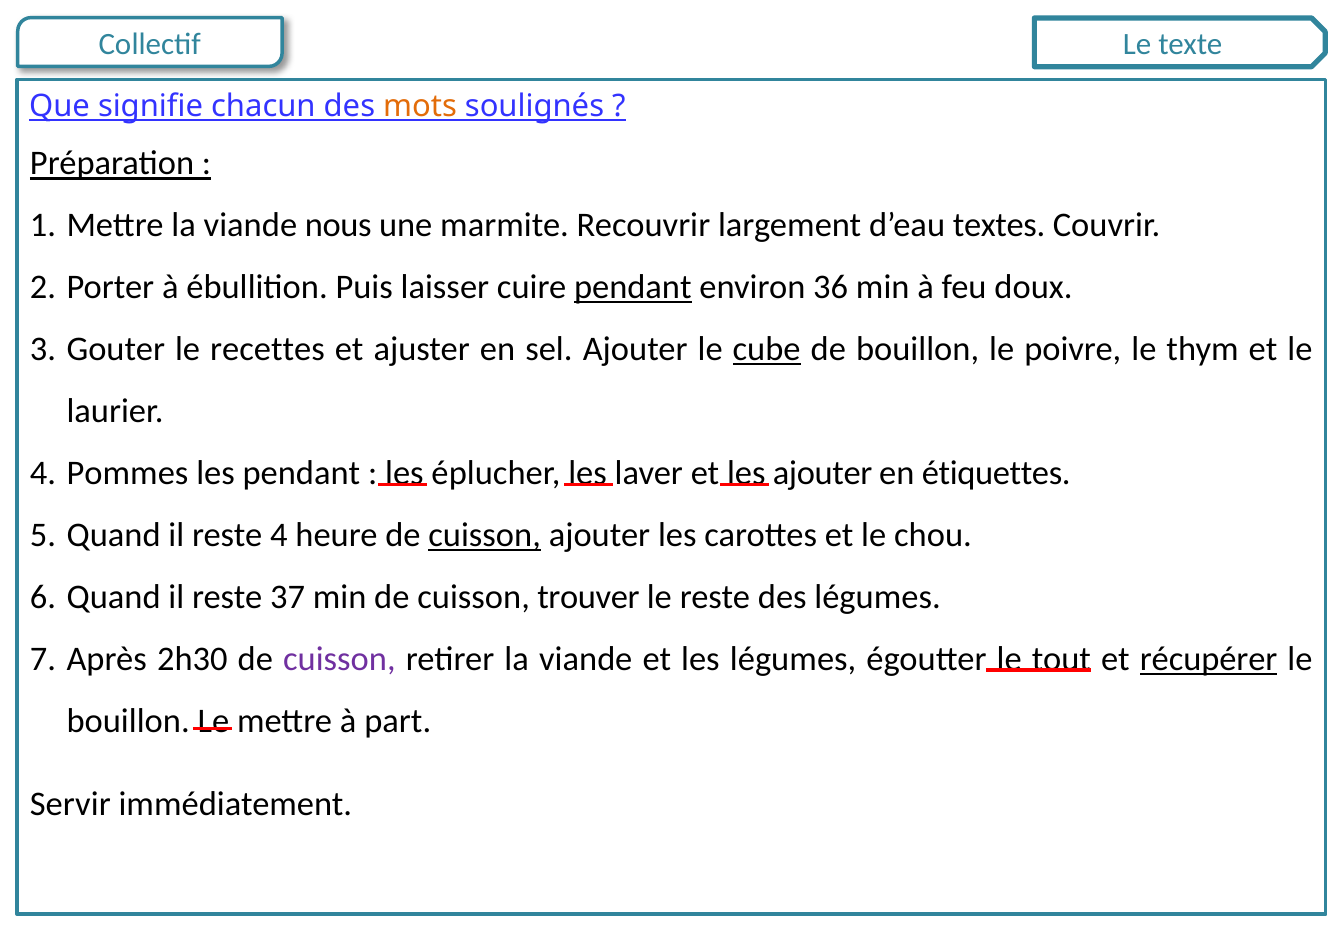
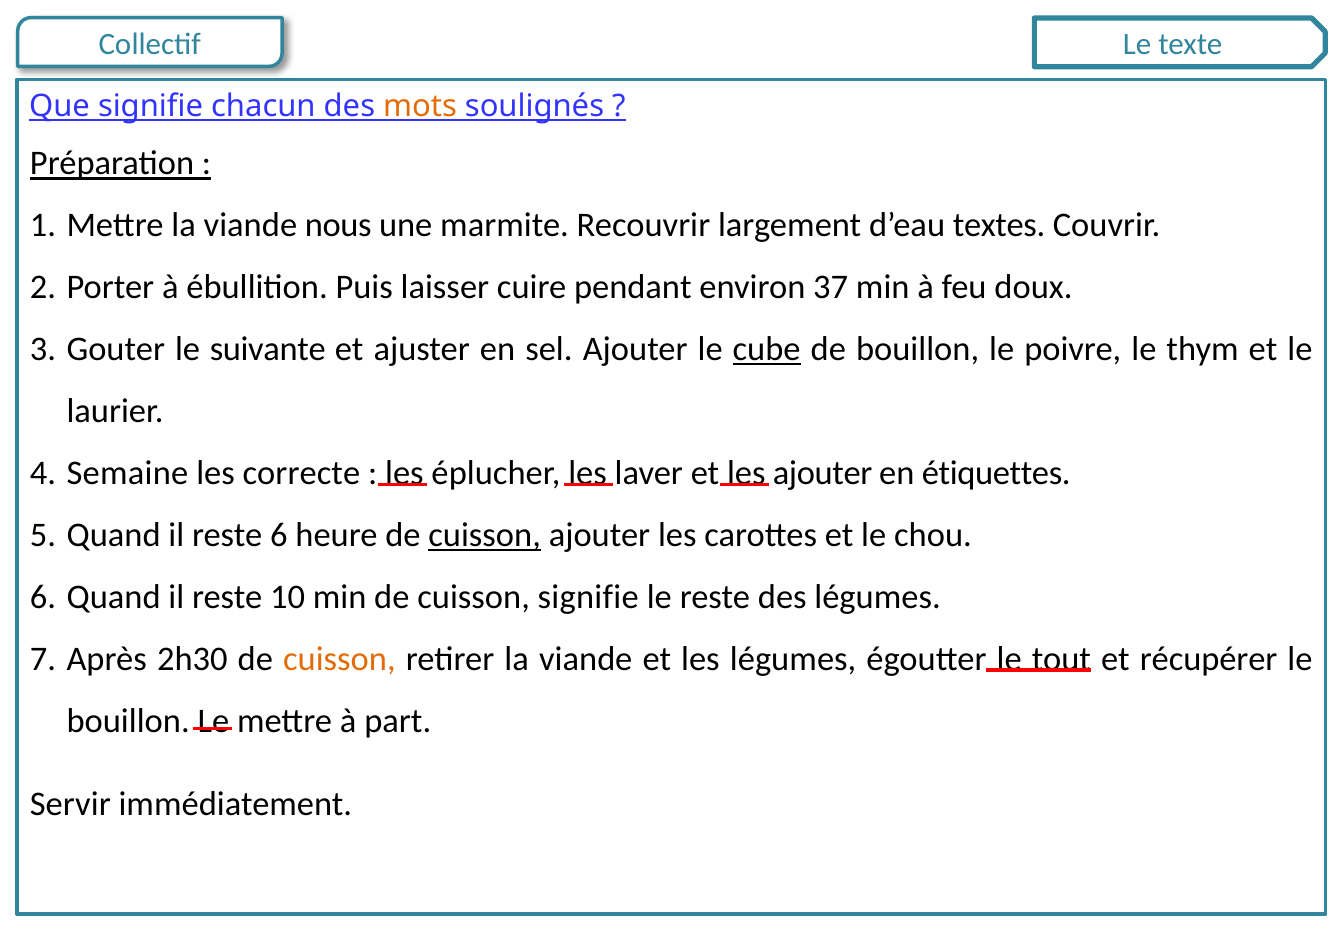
pendant at (633, 287) underline: present -> none
36: 36 -> 37
recettes: recettes -> suivante
Pommes: Pommes -> Semaine
les pendant: pendant -> correcte
reste 4: 4 -> 6
37: 37 -> 10
cuisson trouver: trouver -> signifie
cuisson at (339, 659) colour: purple -> orange
récupérer underline: present -> none
